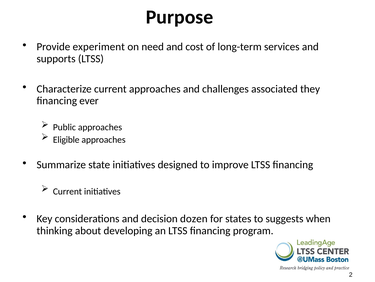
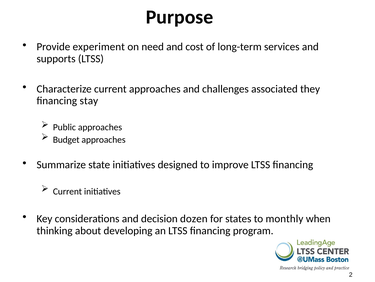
ever: ever -> stay
Eligible: Eligible -> Budget
suggests: suggests -> monthly
